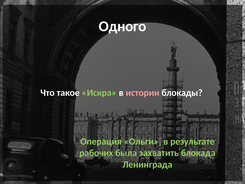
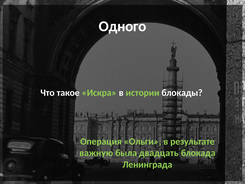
истории colour: pink -> light green
рабочих: рабочих -> важную
захватить: захватить -> двадцать
